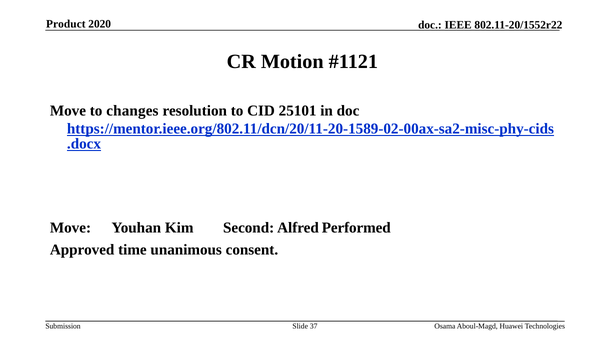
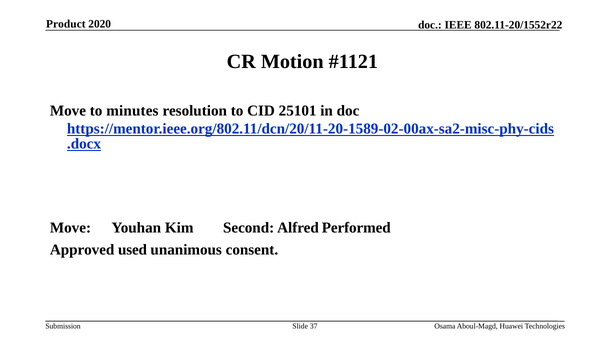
changes: changes -> minutes
time: time -> used
